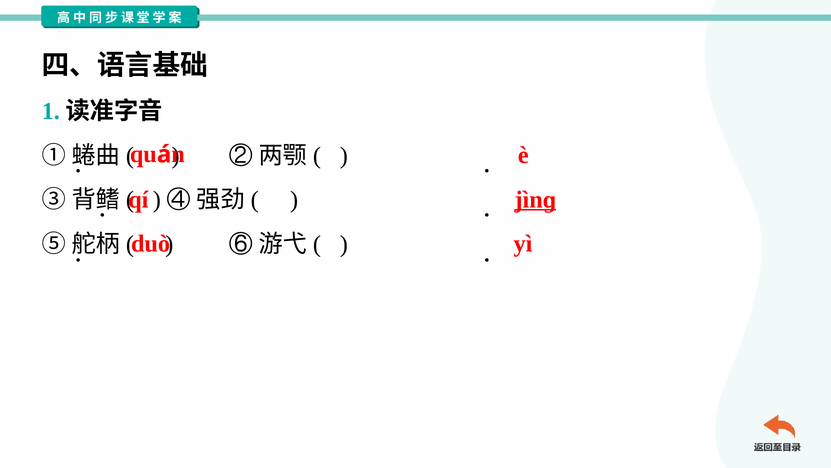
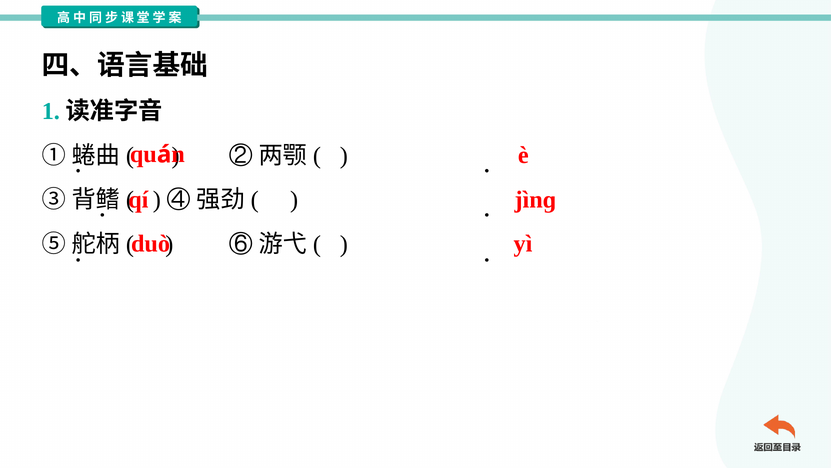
jìnɡ underline: present -> none
